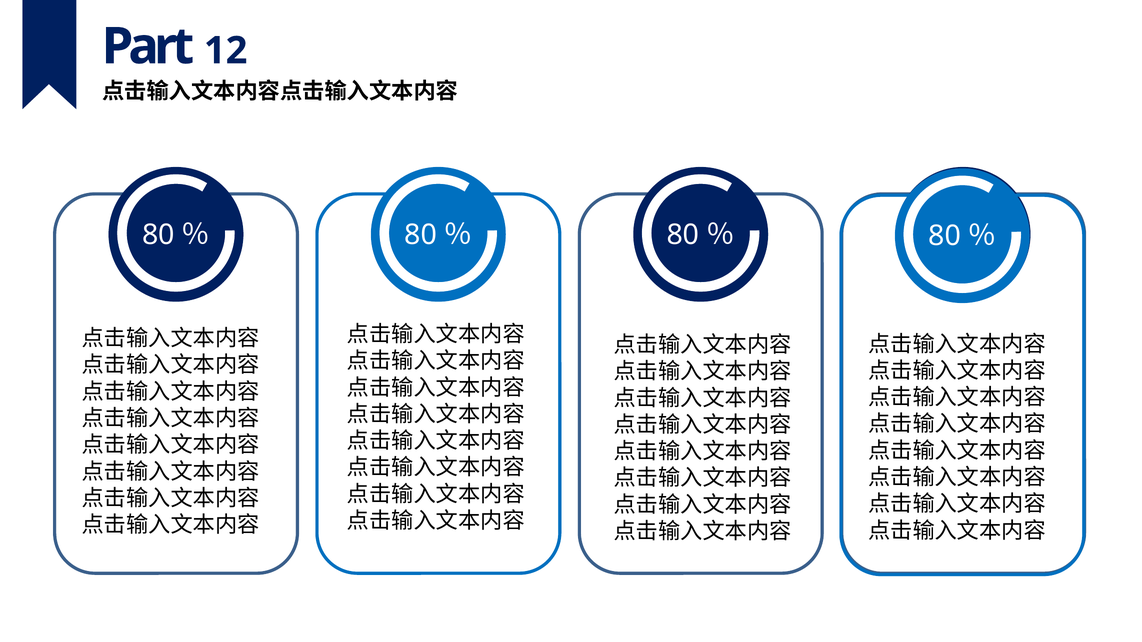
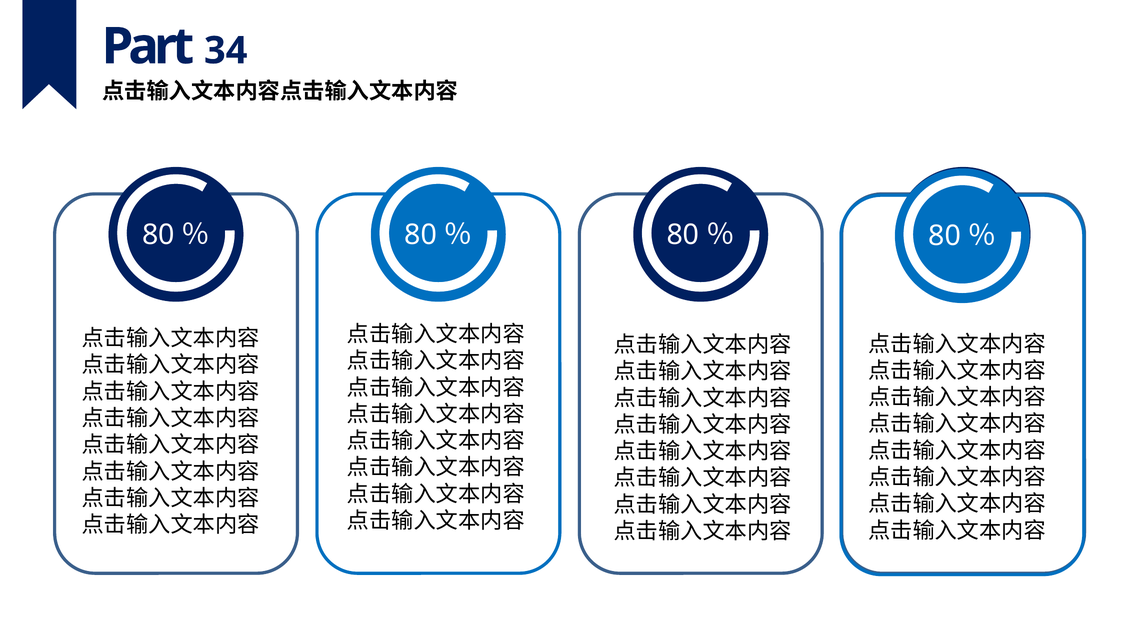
12: 12 -> 34
